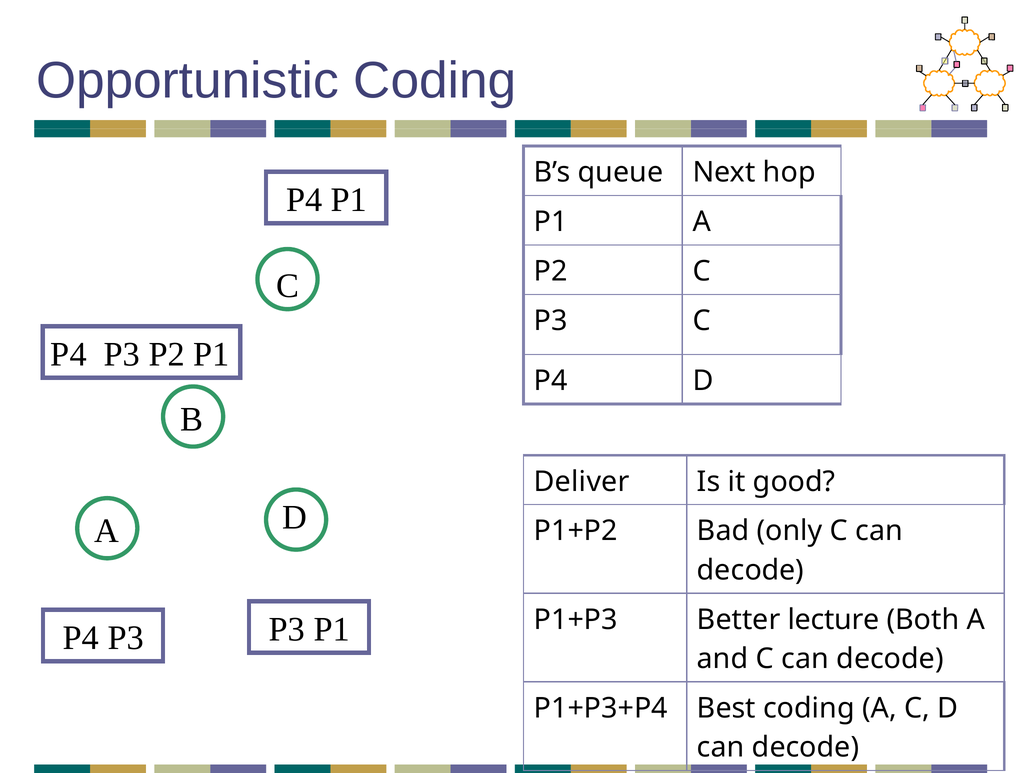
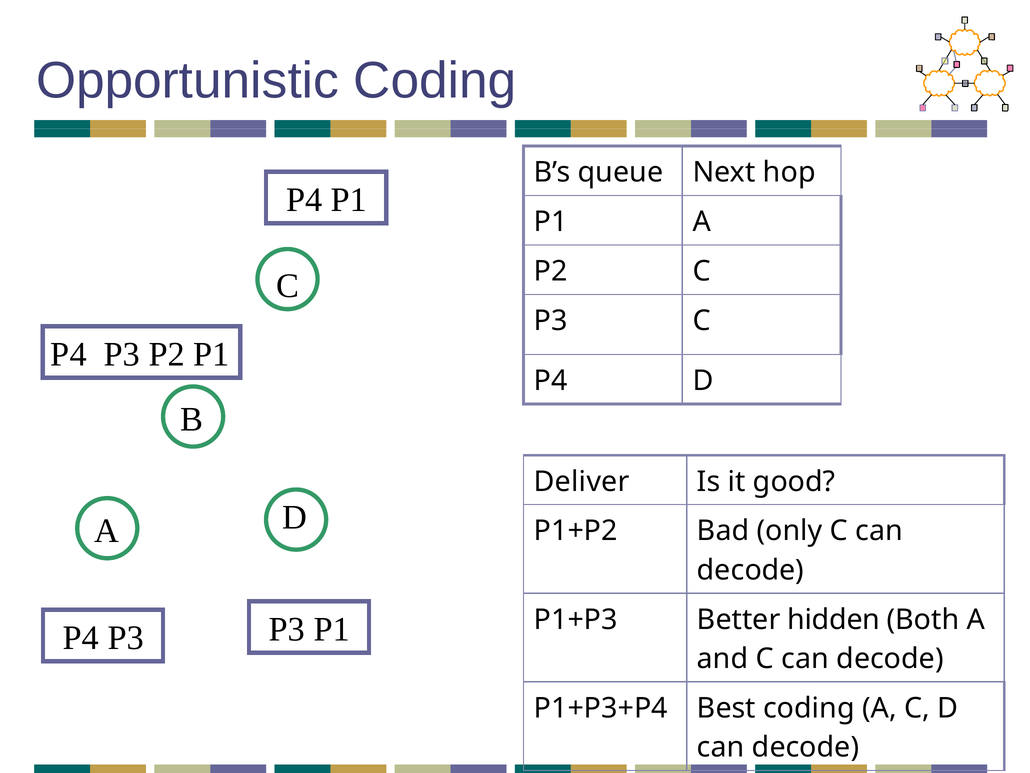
lecture: lecture -> hidden
